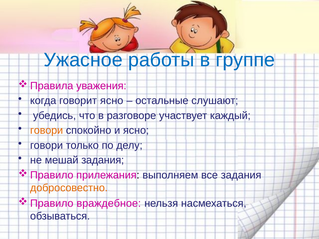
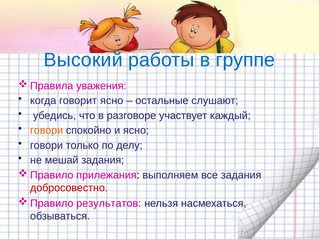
Ужасное: Ужасное -> Высокий
добросовестно colour: orange -> red
враждебное: враждебное -> результатов
